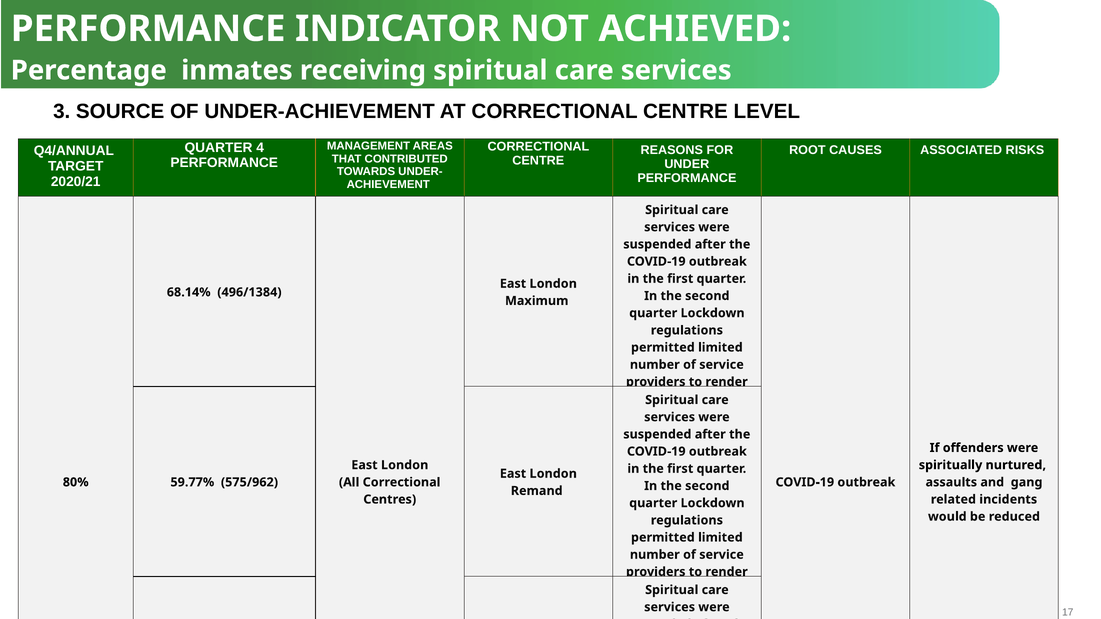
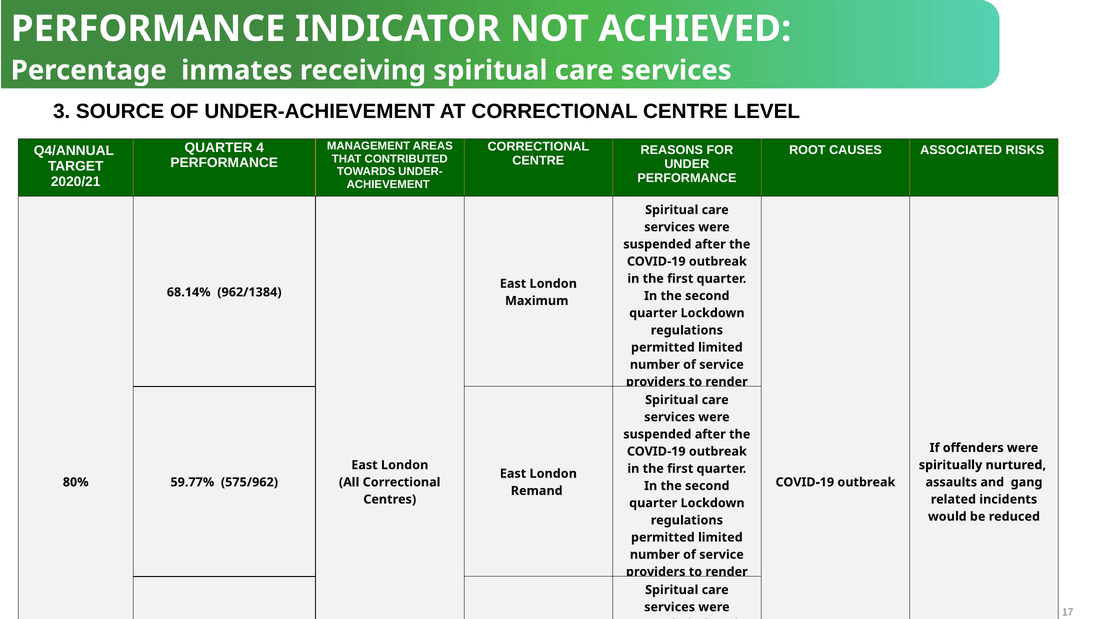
496/1384: 496/1384 -> 962/1384
